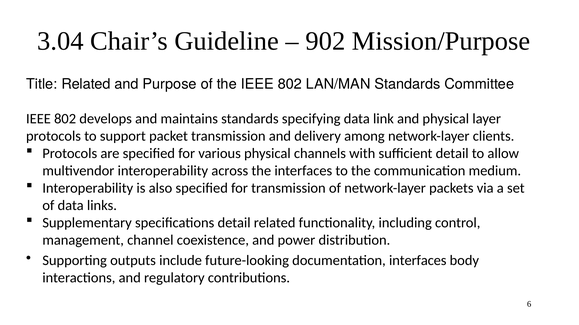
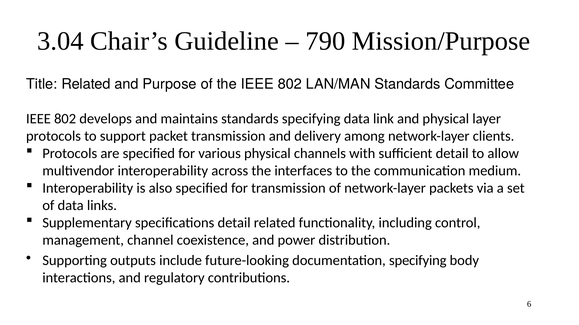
902: 902 -> 790
documentation interfaces: interfaces -> specifying
